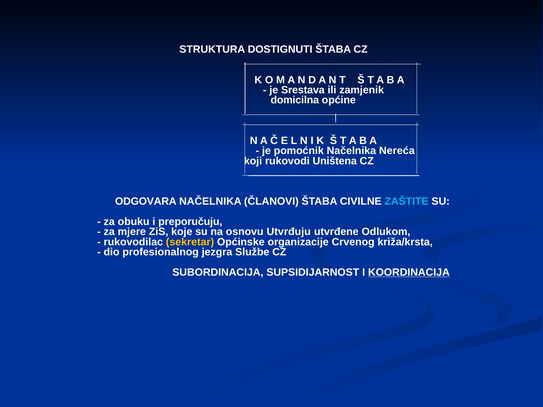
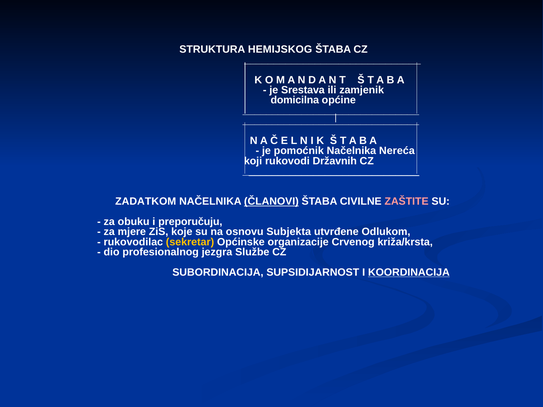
DOSTIGNUTI: DOSTIGNUTI -> HEMIJSKOG
Uništena: Uništena -> Državnih
ODGOVARA: ODGOVARA -> ZADATKOM
ČLANOVI underline: none -> present
ZAŠTITE colour: light blue -> pink
Utvrđuju: Utvrđuju -> Subjekta
